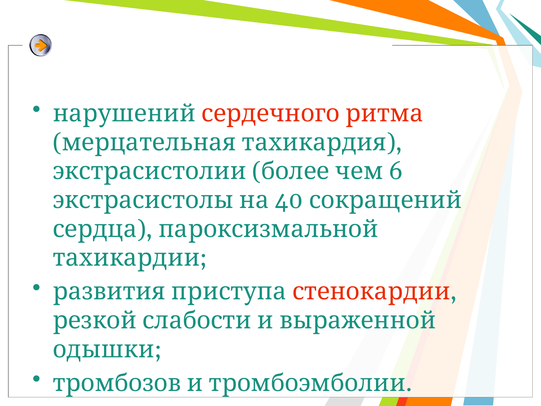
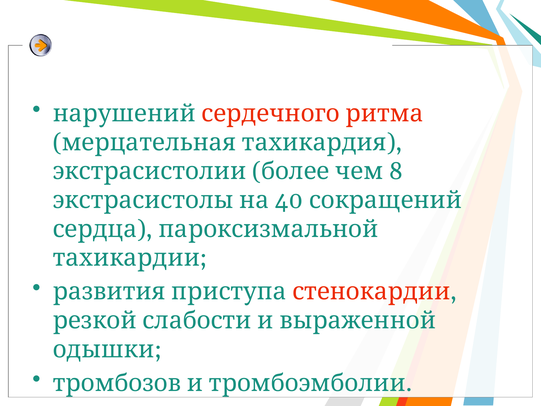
6: 6 -> 8
